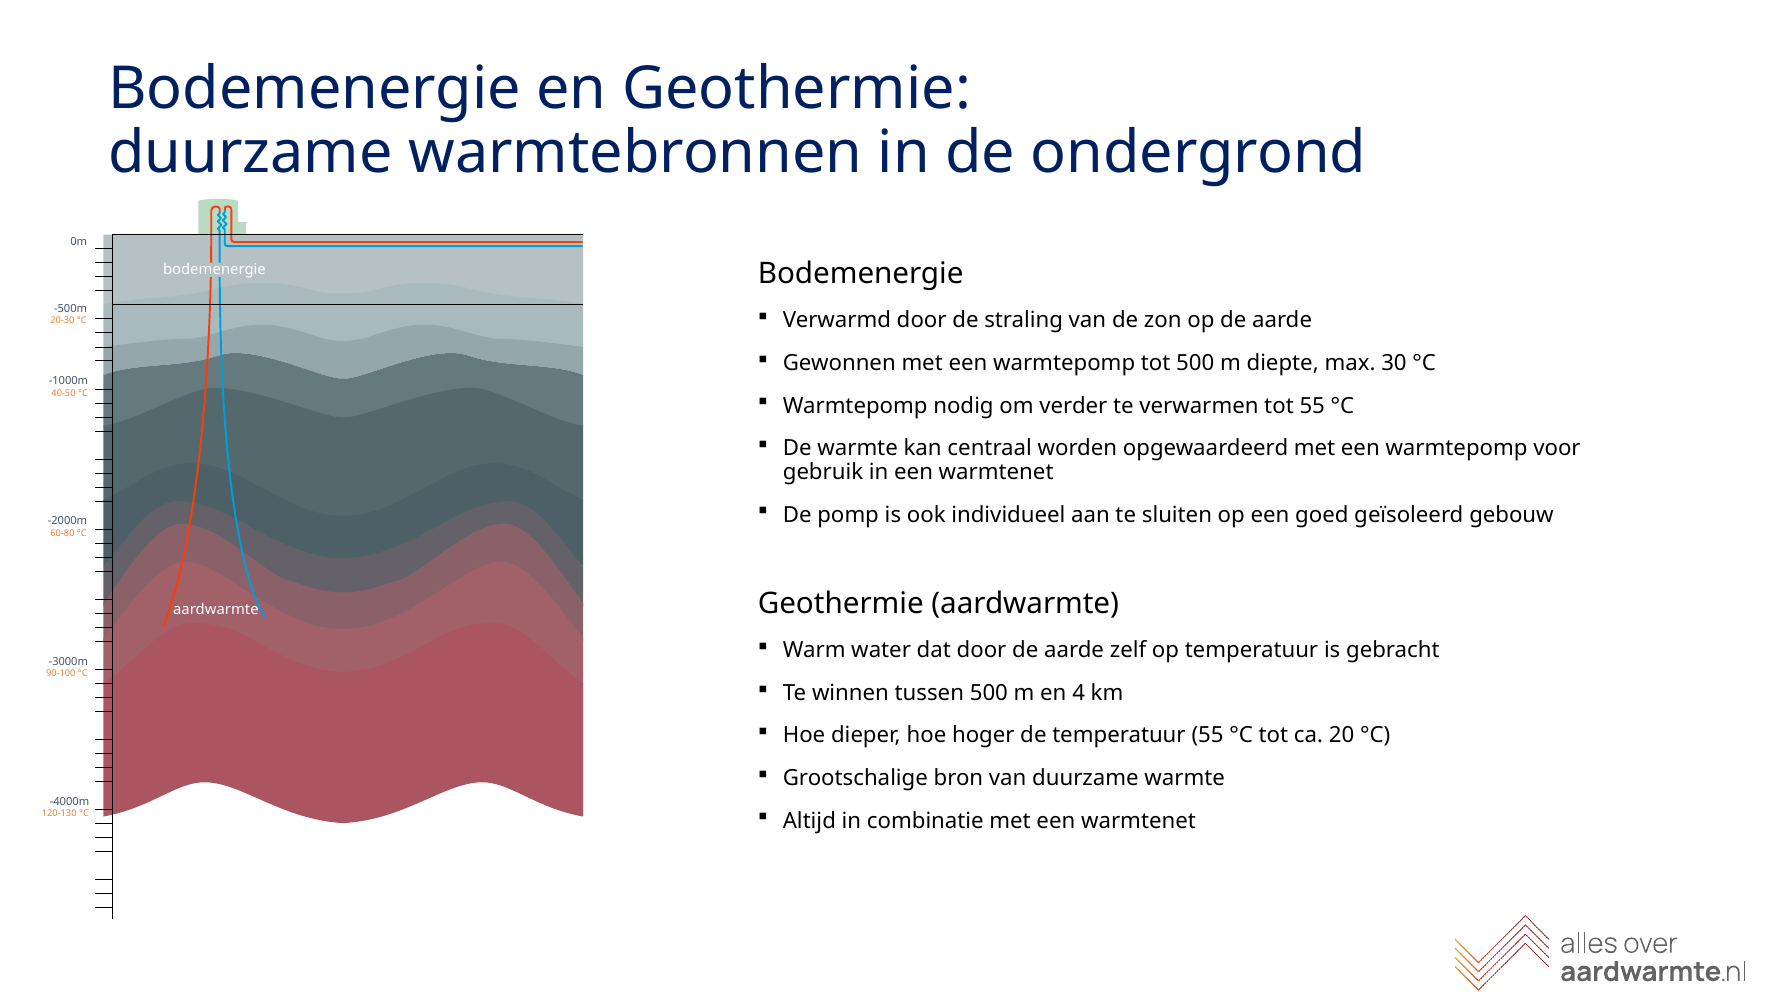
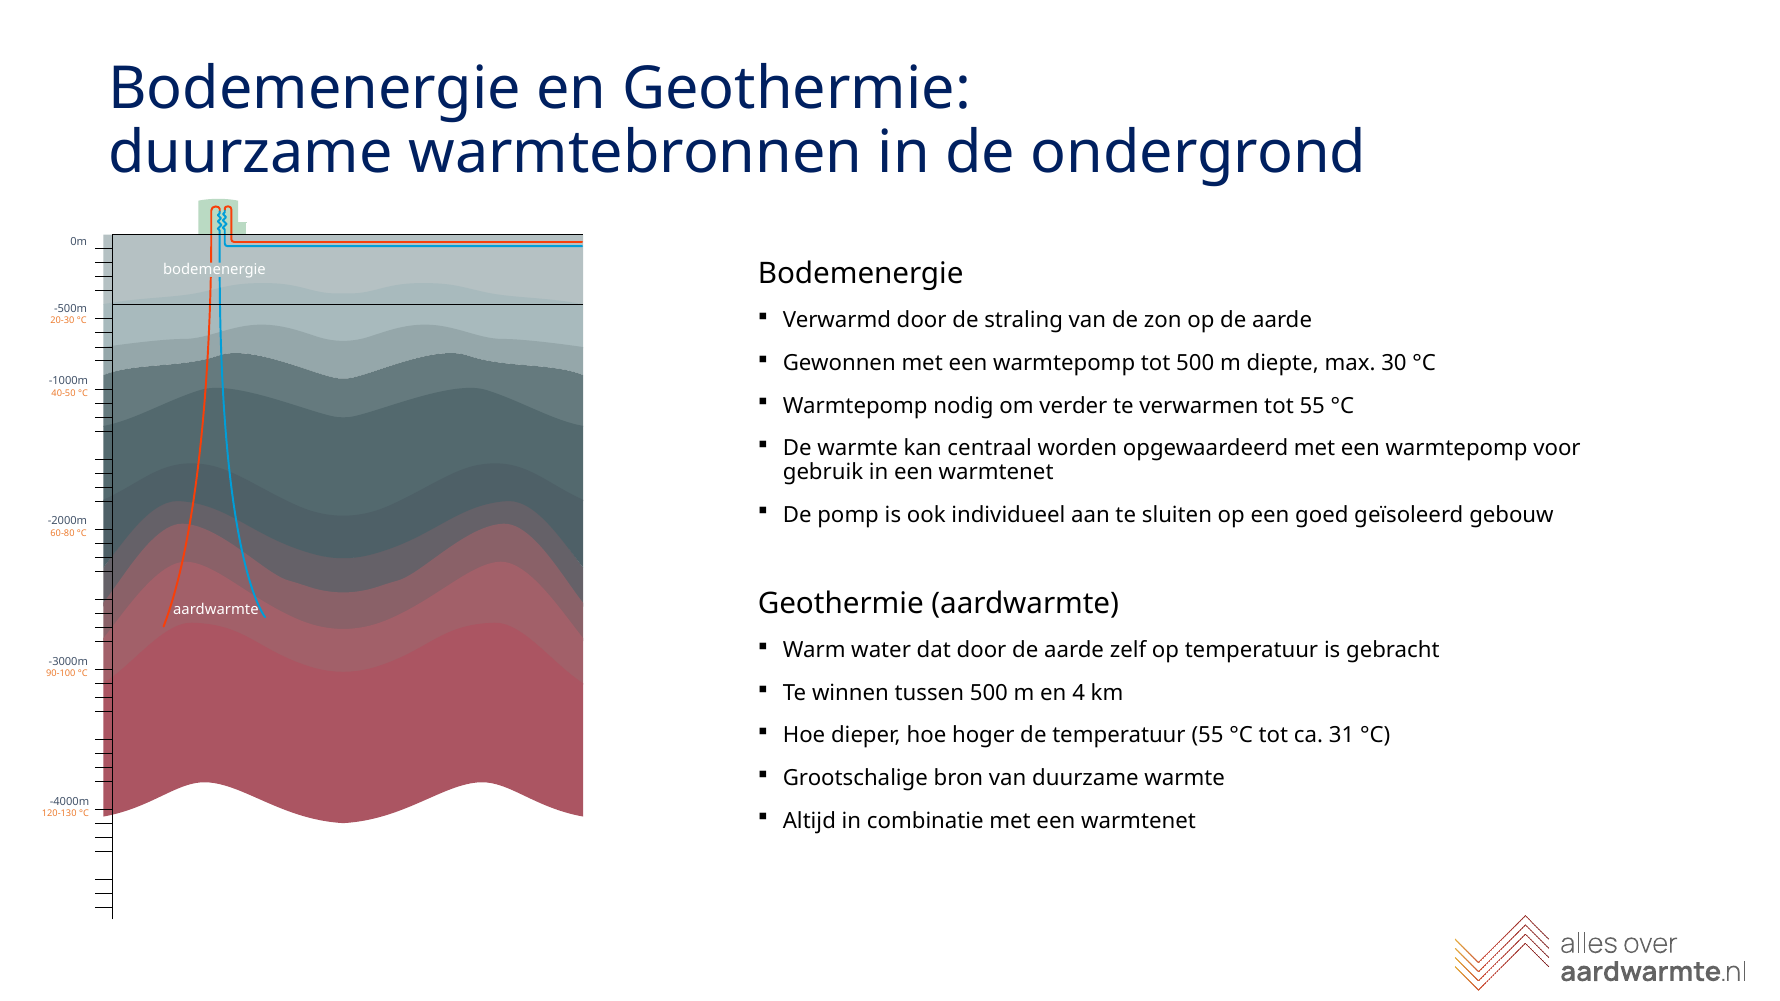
20: 20 -> 31
